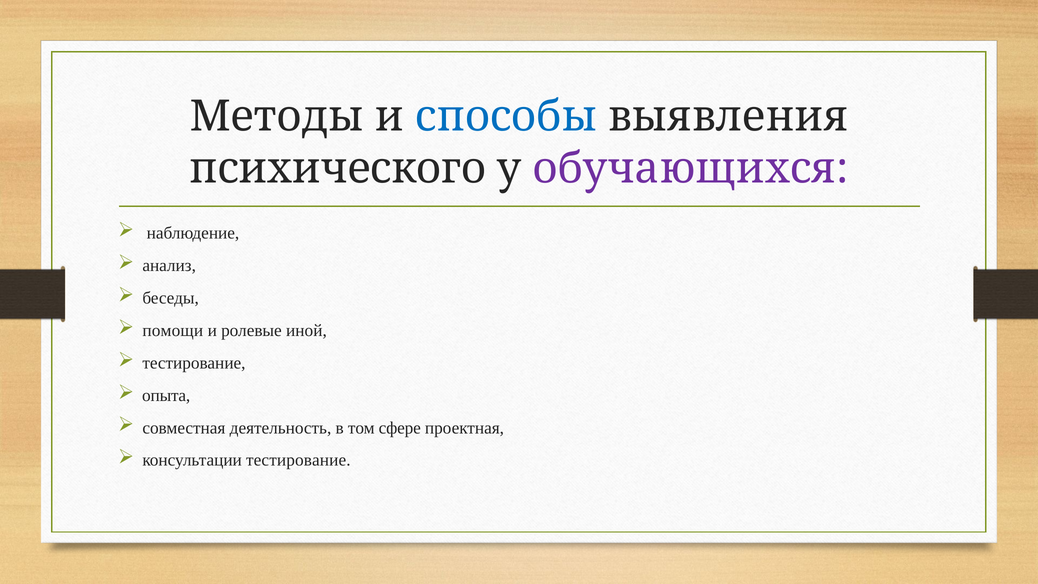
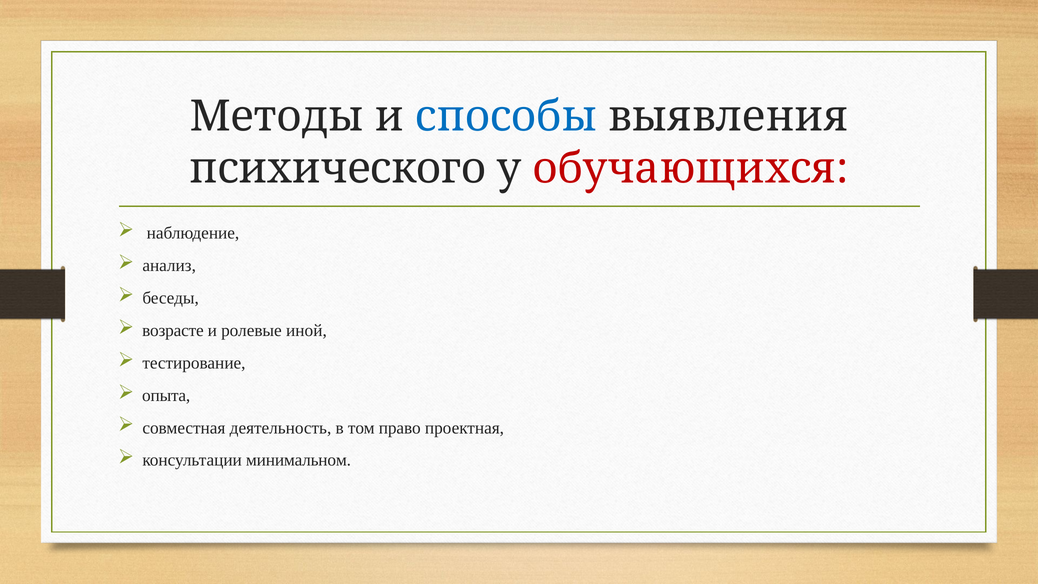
обучающихся colour: purple -> red
помощи: помощи -> возрасте
сфере: сфере -> право
консультации тестирование: тестирование -> минимальном
